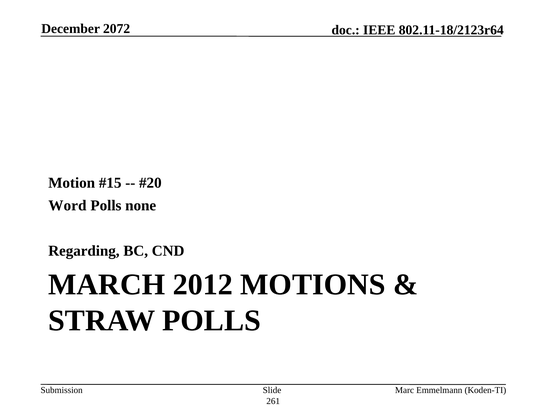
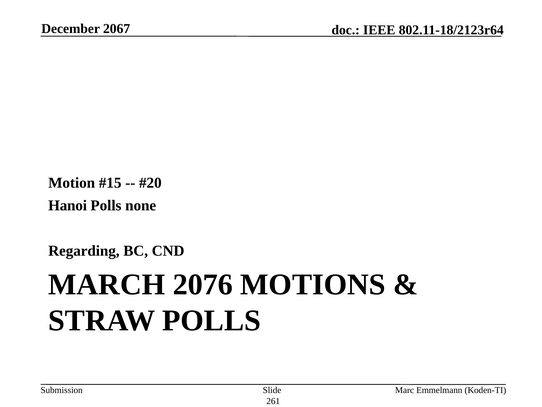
2072: 2072 -> 2067
Word: Word -> Hanoi
2012: 2012 -> 2076
